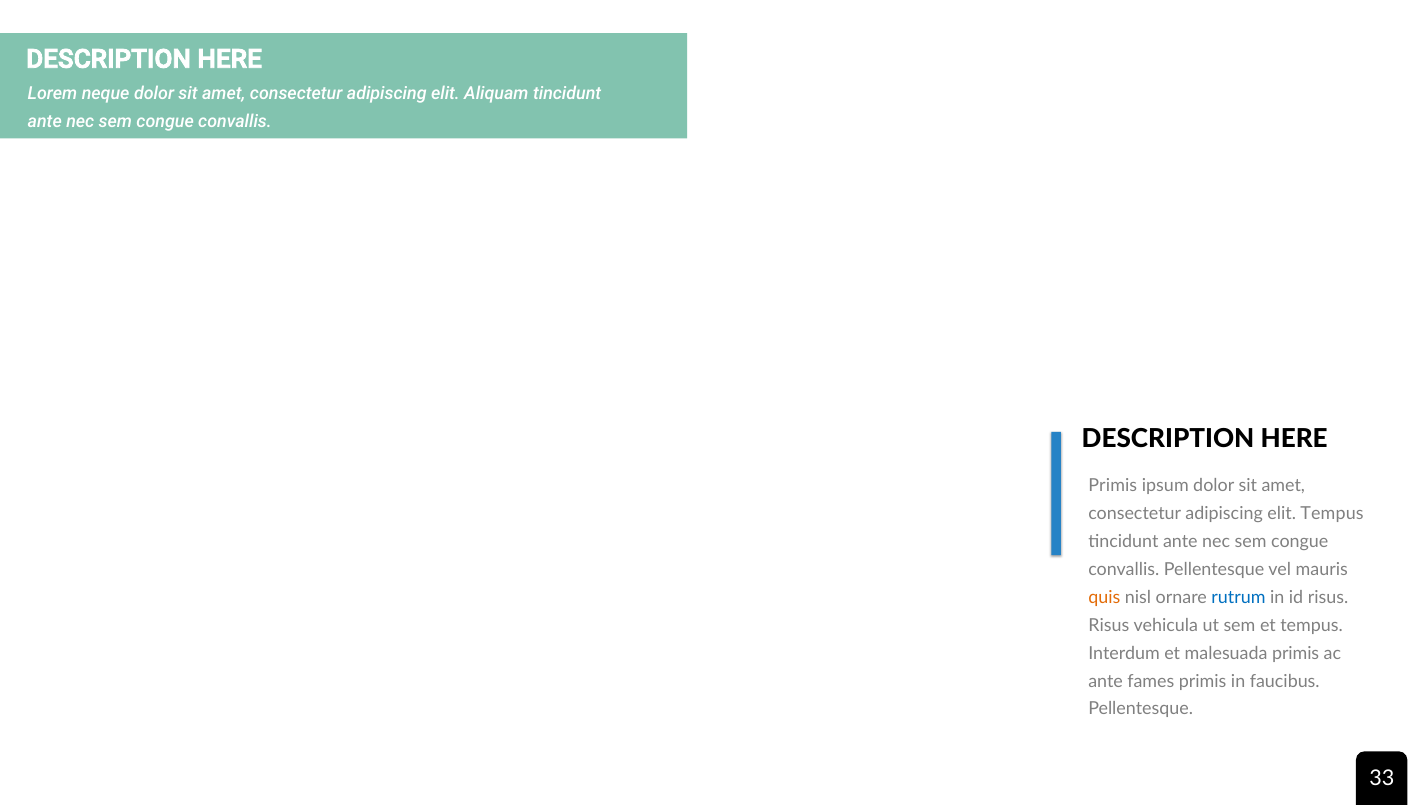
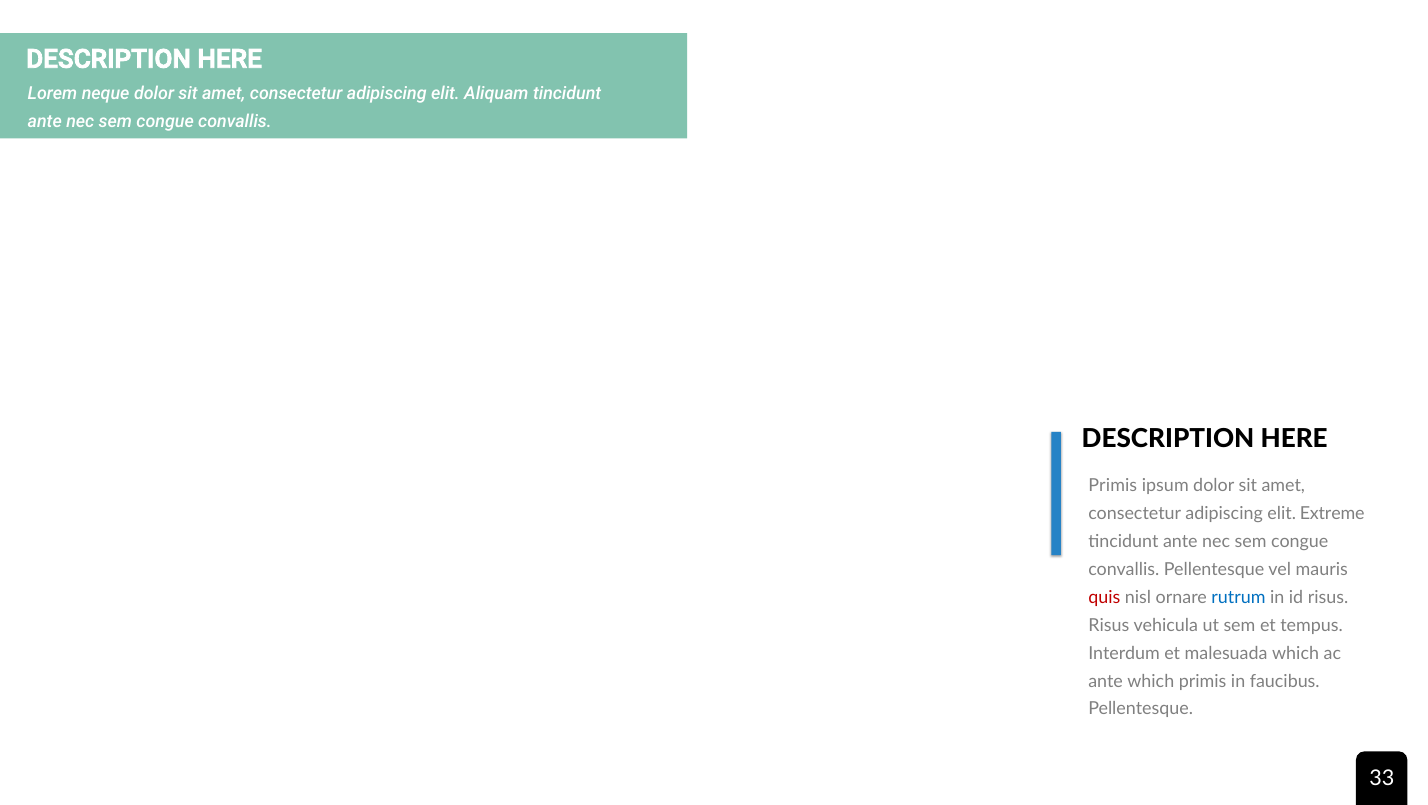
elit Tempus: Tempus -> Extreme
quis colour: orange -> red
malesuada primis: primis -> which
ante fames: fames -> which
